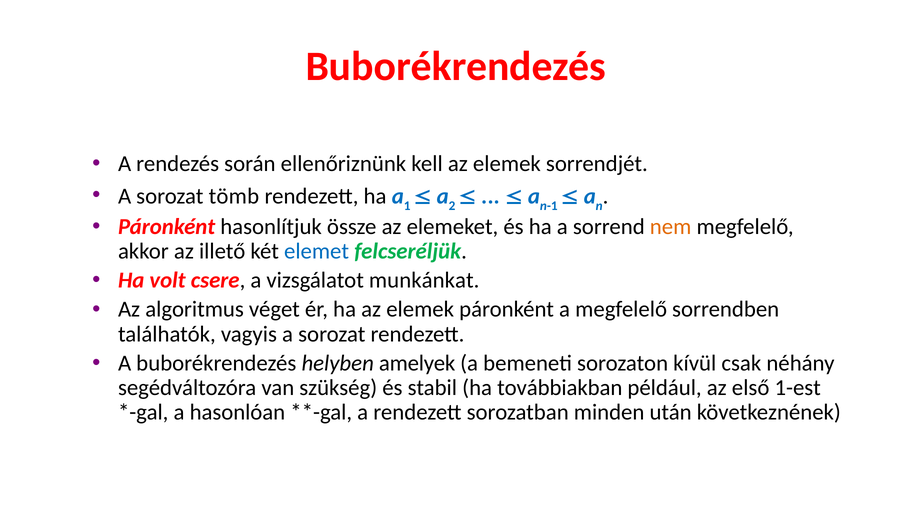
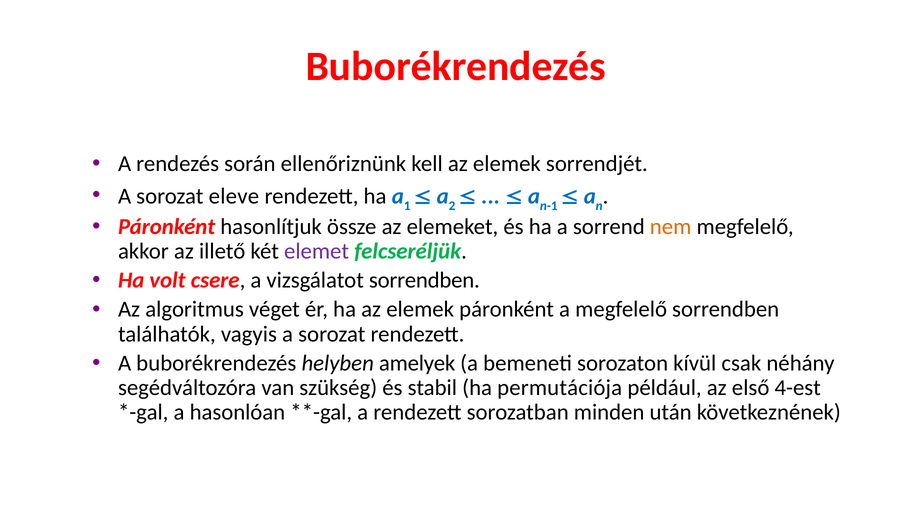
tömb: tömb -> eleve
elemet colour: blue -> purple
vizsgálatot munkánkat: munkánkat -> sorrendben
továbbiakban: továbbiakban -> permutációja
1-est: 1-est -> 4-est
